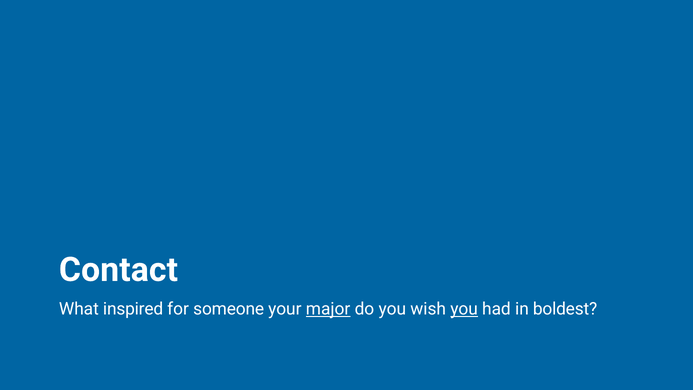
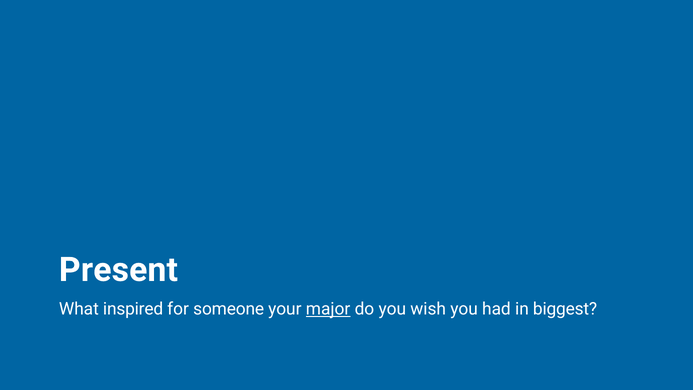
Contact: Contact -> Present
you at (464, 309) underline: present -> none
boldest: boldest -> biggest
